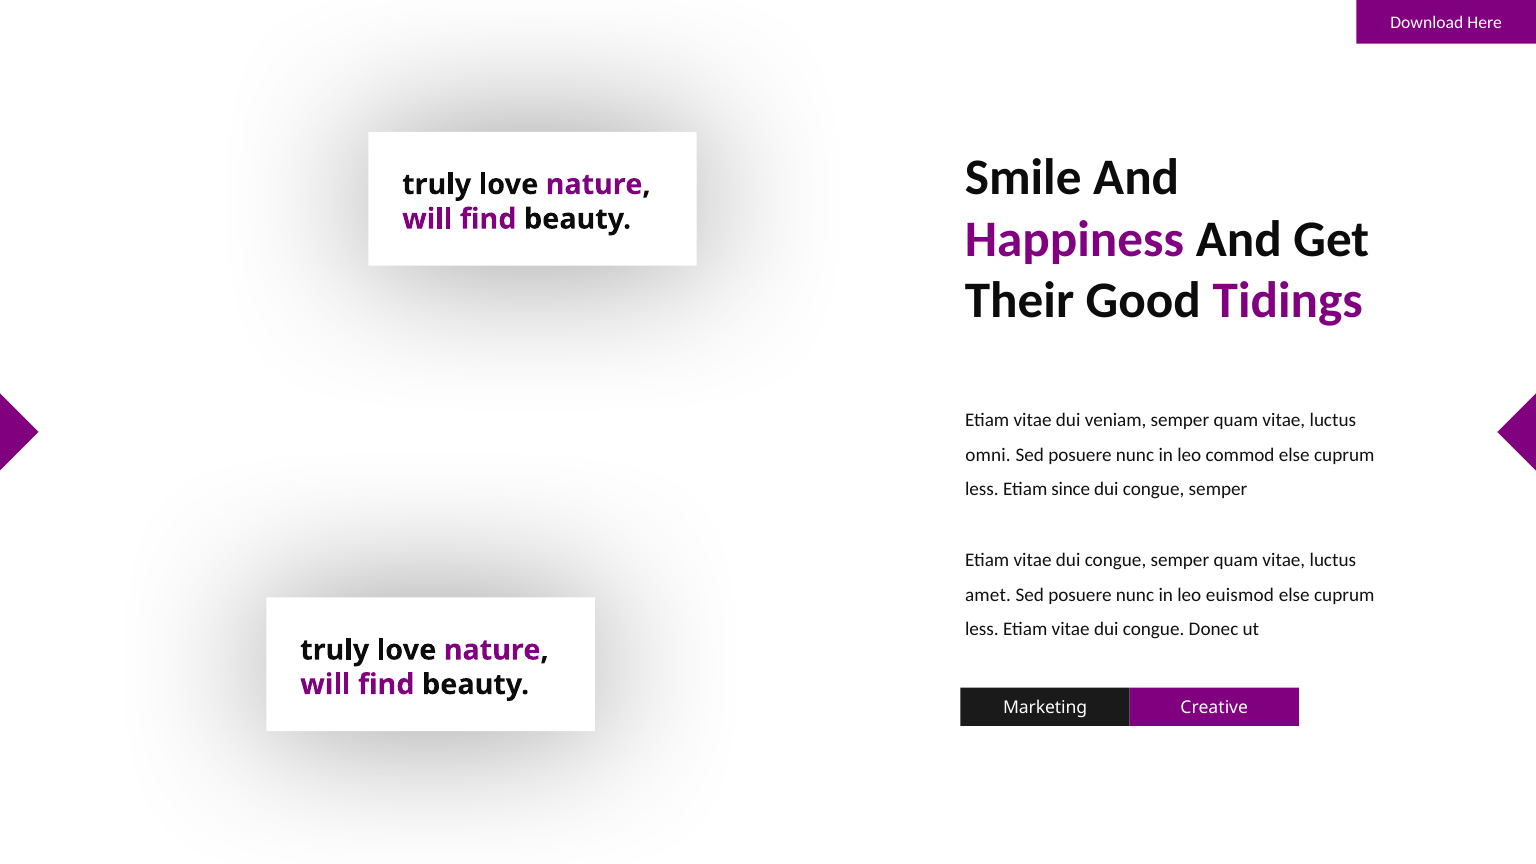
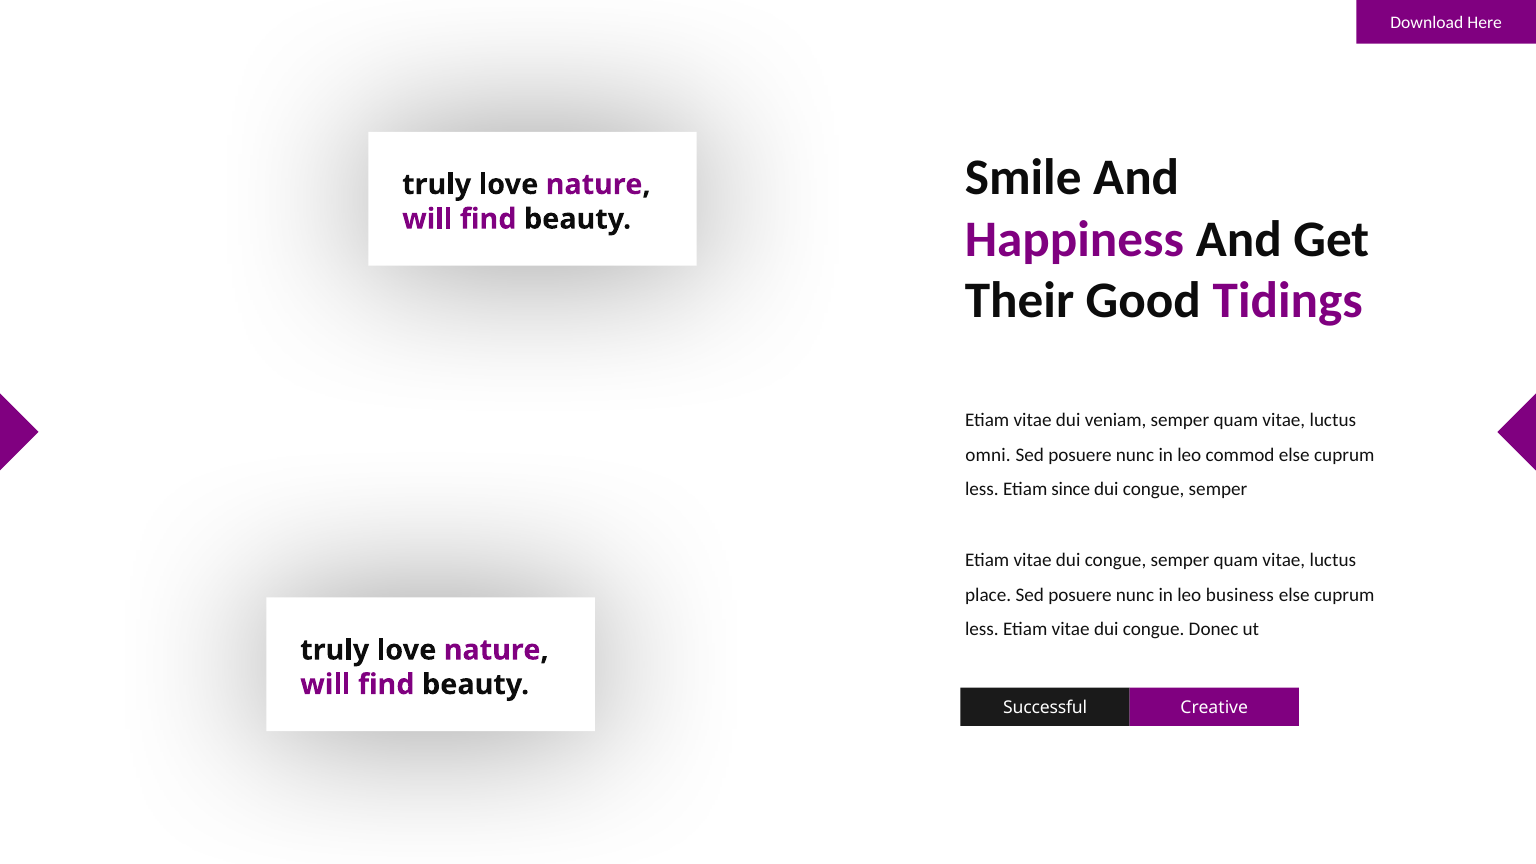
amet: amet -> place
euismod: euismod -> business
Marketing: Marketing -> Successful
